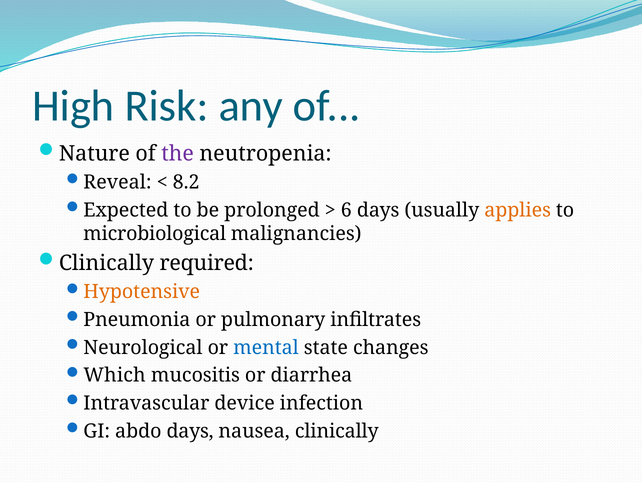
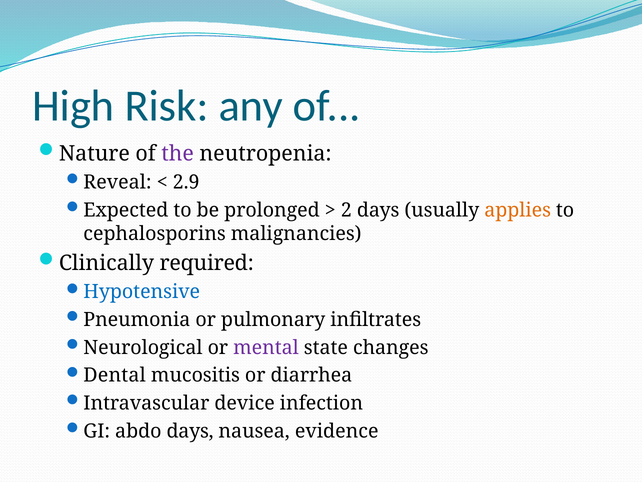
8.2: 8.2 -> 2.9
6: 6 -> 2
microbiological: microbiological -> cephalosporins
Hypotensive colour: orange -> blue
mental colour: blue -> purple
Which: Which -> Dental
nausea clinically: clinically -> evidence
